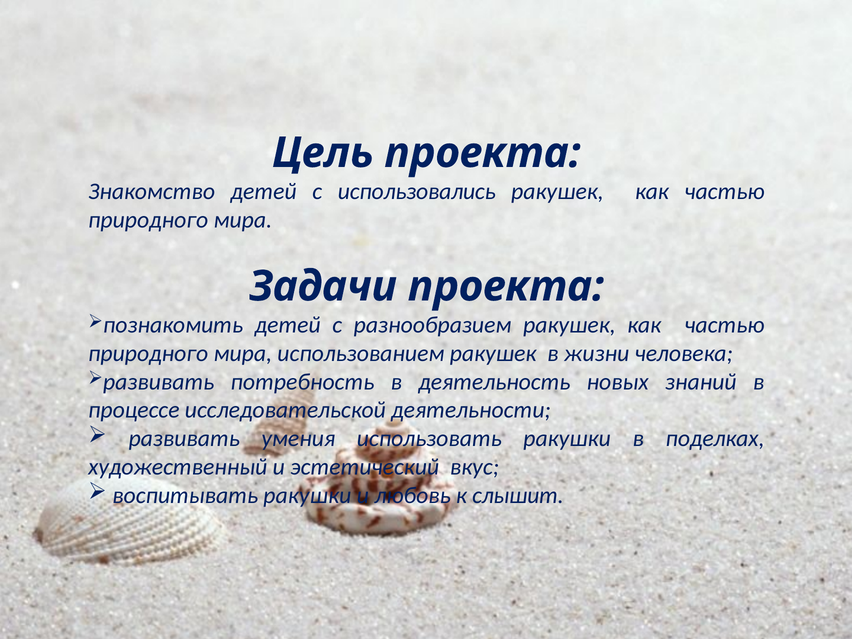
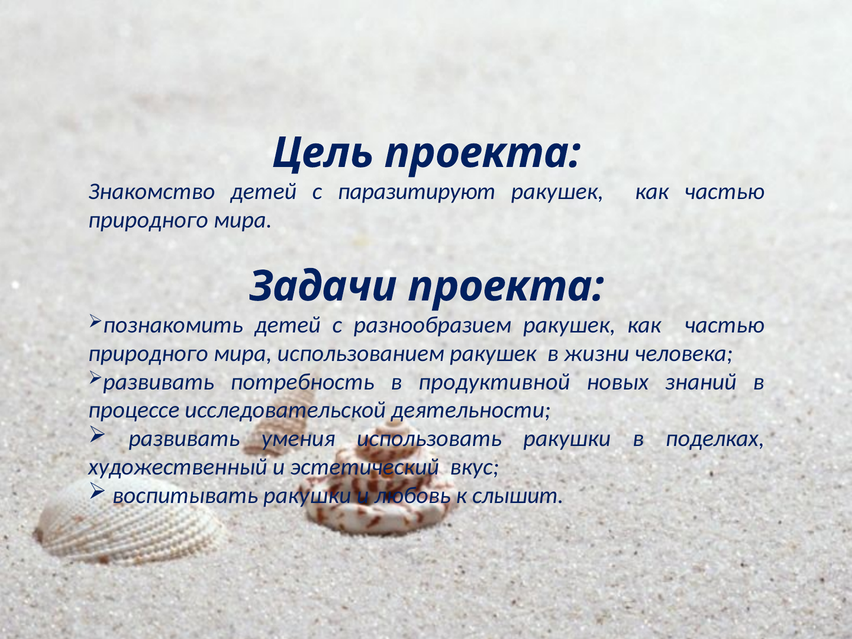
использовались: использовались -> паразитируют
деятельность: деятельность -> продуктивной
